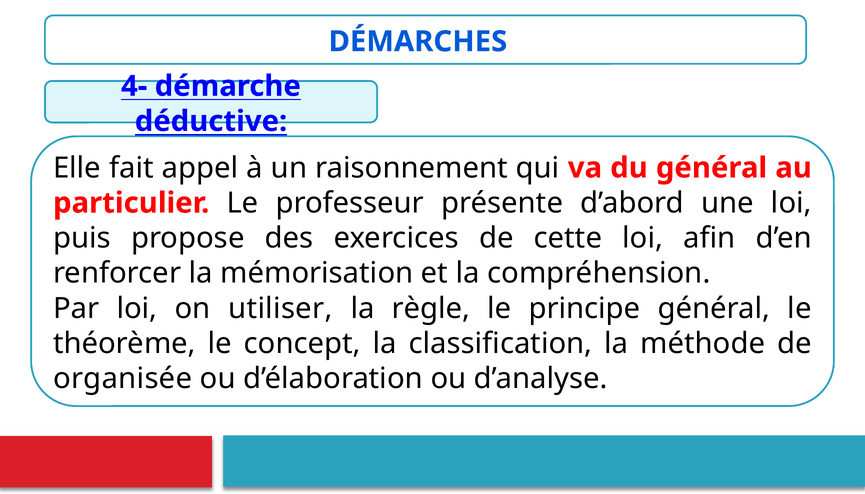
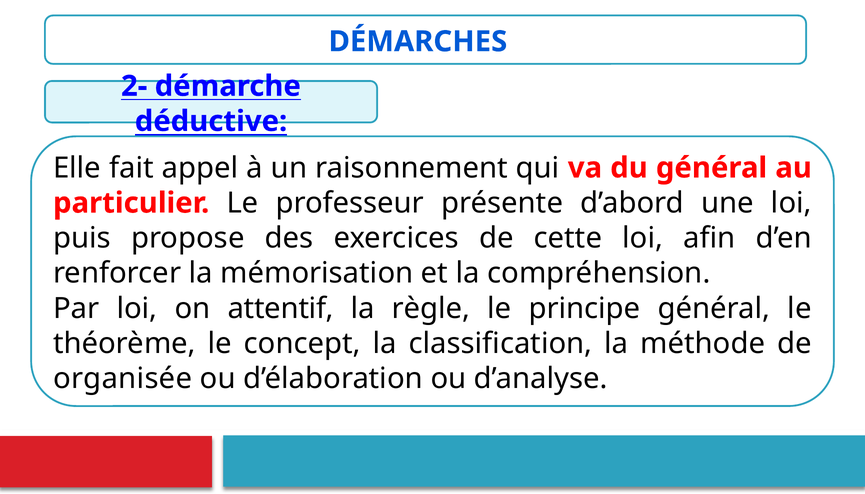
4-: 4- -> 2-
utiliser: utiliser -> attentif
